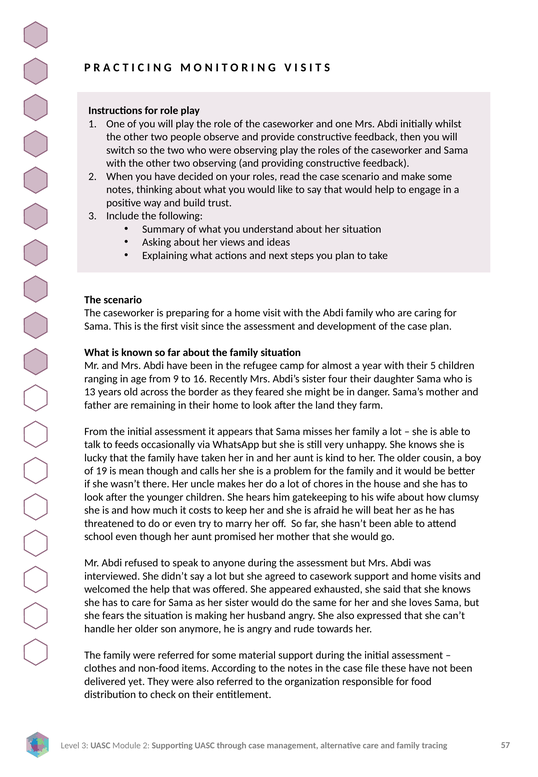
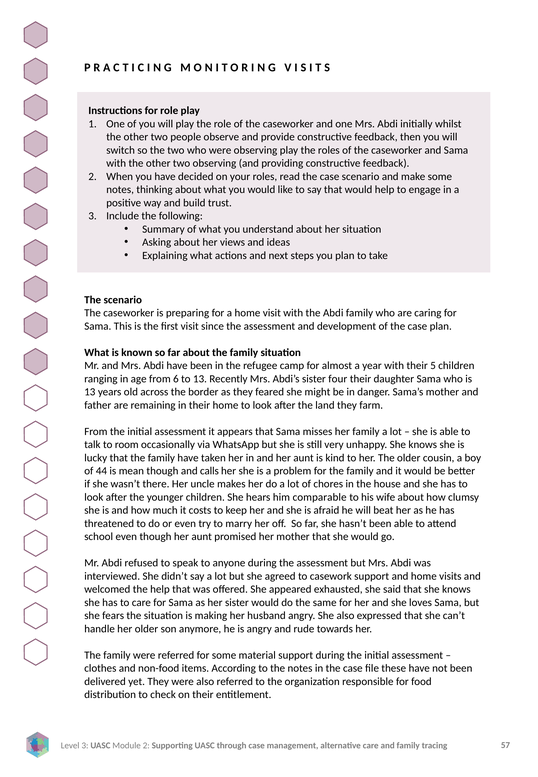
9: 9 -> 6
to 16: 16 -> 13
feeds: feeds -> room
19: 19 -> 44
gatekeeping: gatekeeping -> comparable
